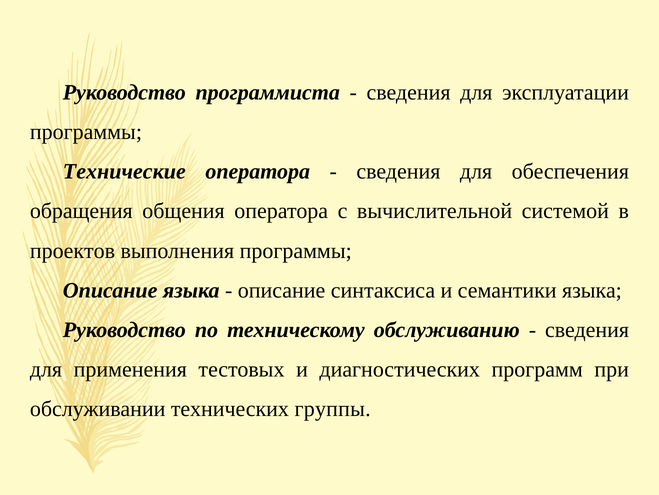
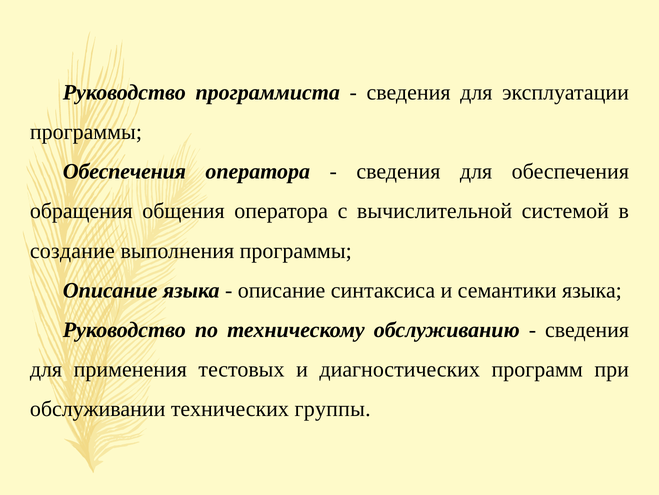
Технические at (124, 171): Технические -> Обеспечения
проектов: проектов -> создание
